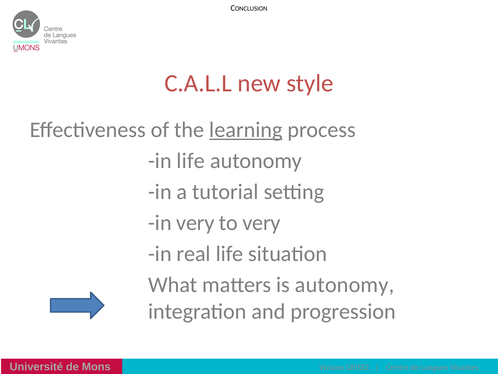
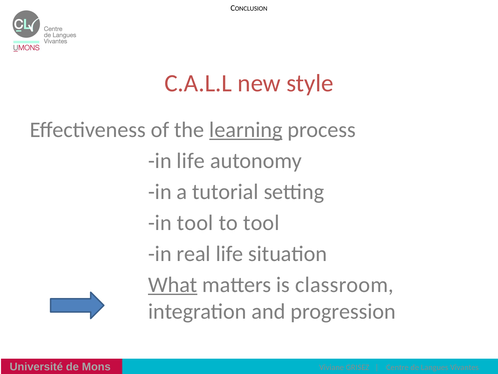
in very: very -> tool
to very: very -> tool
What underline: none -> present
is autonomy: autonomy -> classroom
